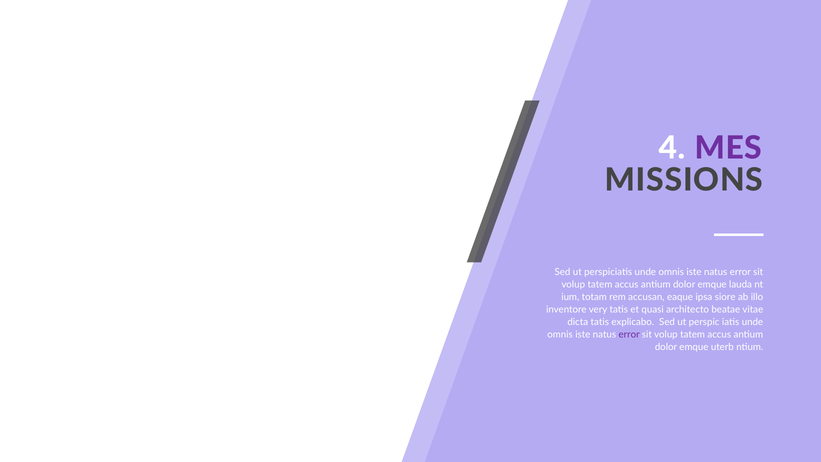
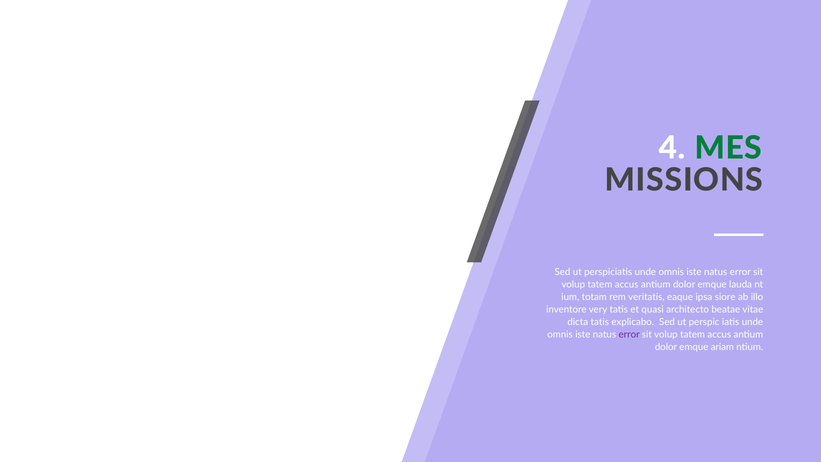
MES colour: purple -> green
accusan: accusan -> veritatis
uterb: uterb -> ariam
